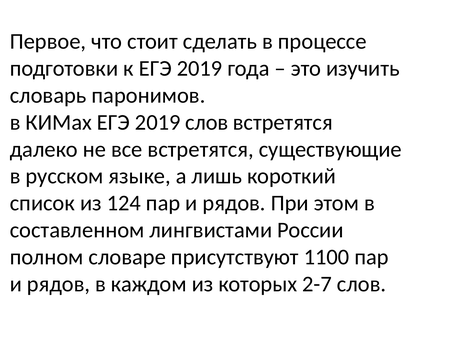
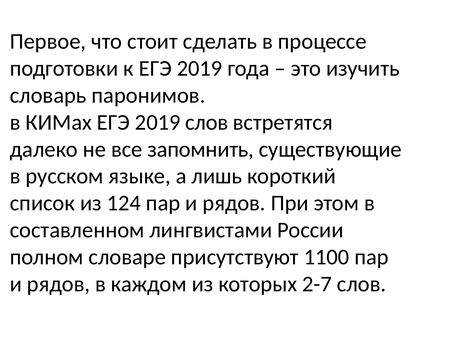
все встретятся: встретятся -> запомнить
